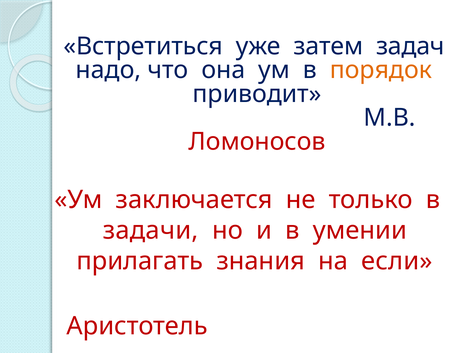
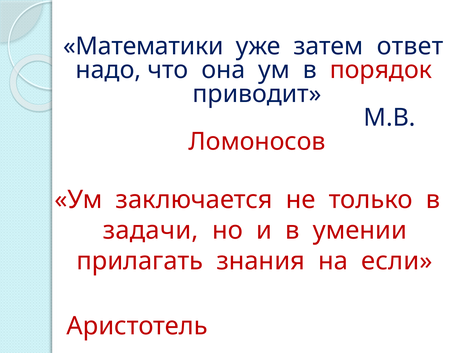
Встретиться: Встретиться -> Математики
задач: задач -> ответ
порядок colour: orange -> red
